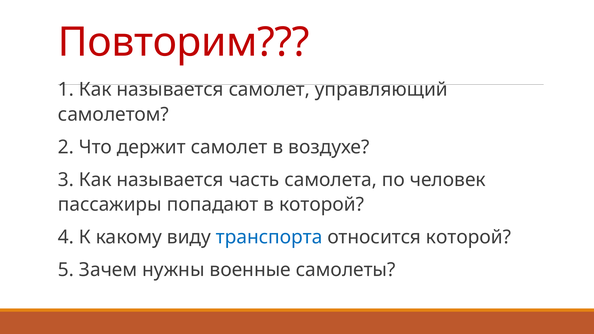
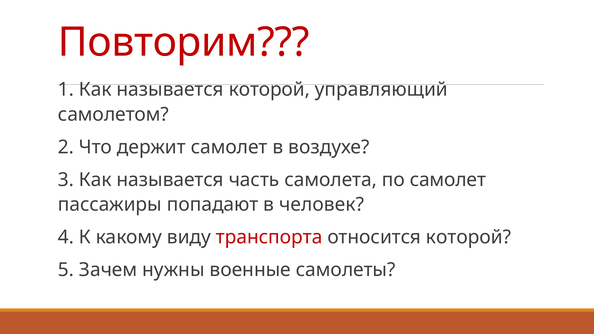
называется самолет: самолет -> которой
по человек: человек -> самолет
в которой: которой -> человек
транспорта colour: blue -> red
